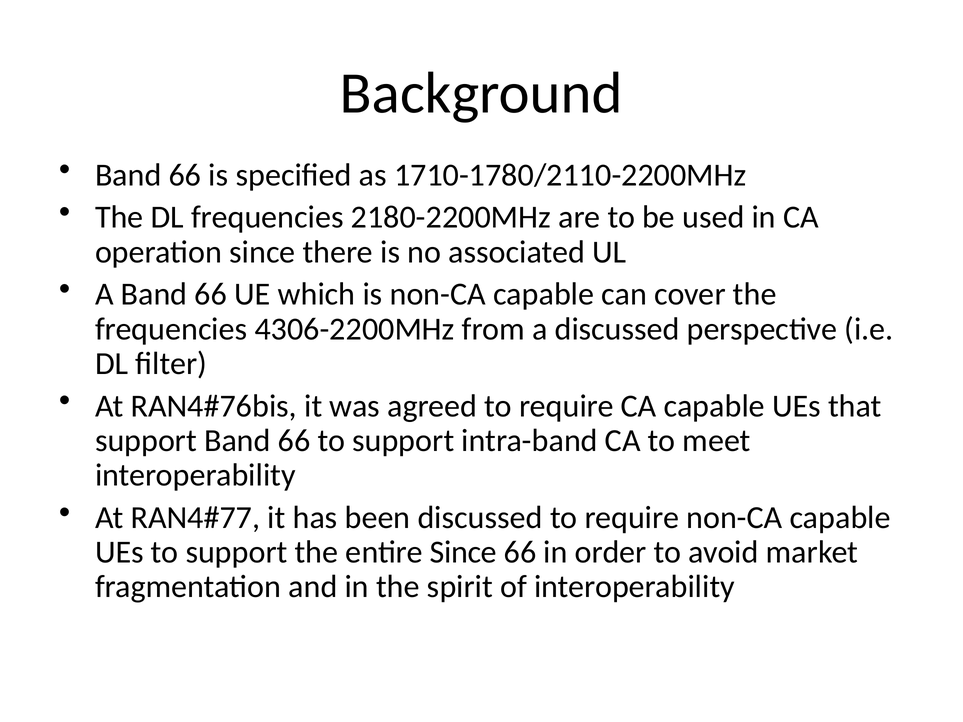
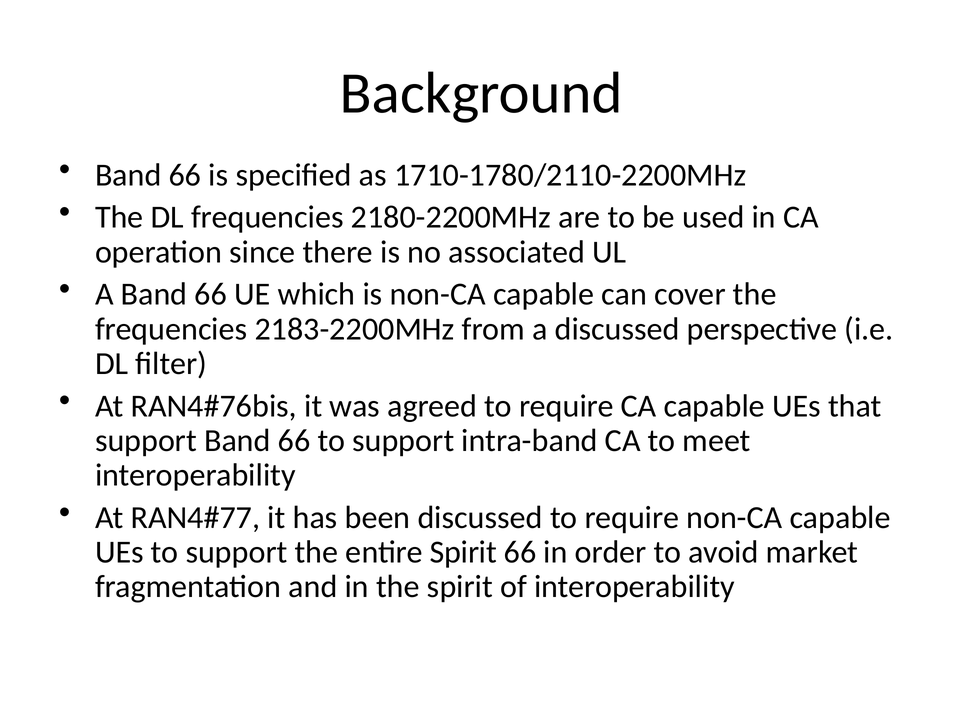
4306-2200MHz: 4306-2200MHz -> 2183-2200MHz
entire Since: Since -> Spirit
